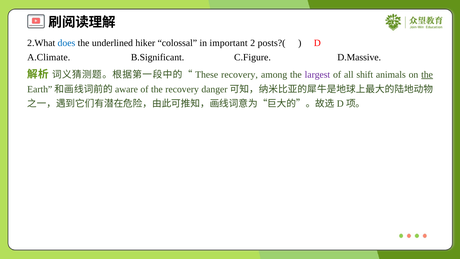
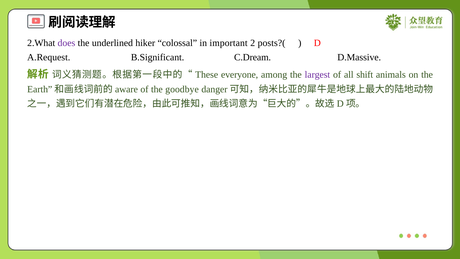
does colour: blue -> purple
A.Climate: A.Climate -> A.Request
C.Figure: C.Figure -> C.Dream
recovery at (240, 75): recovery -> everyone
the at (427, 75) underline: present -> none
the recovery: recovery -> goodbye
